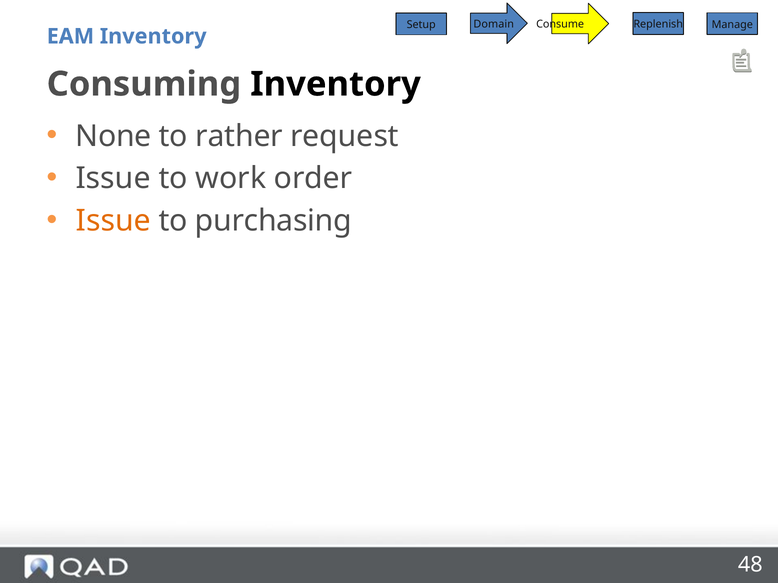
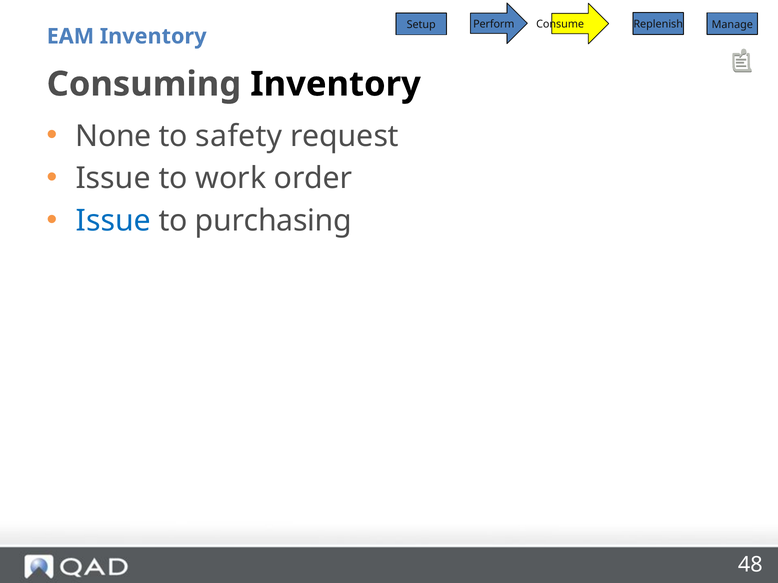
Domain: Domain -> Perform
rather: rather -> safety
Issue at (113, 221) colour: orange -> blue
